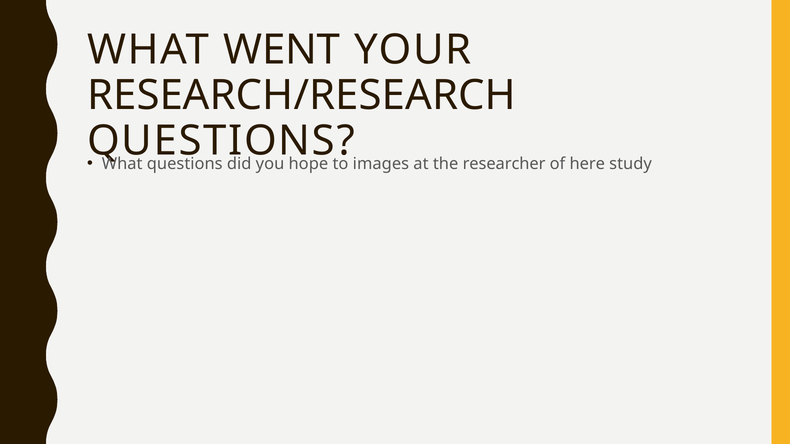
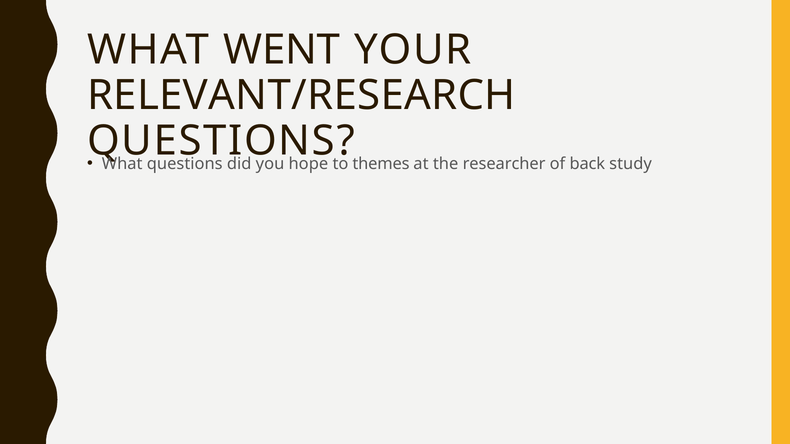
RESEARCH/RESEARCH: RESEARCH/RESEARCH -> RELEVANT/RESEARCH
images: images -> themes
here: here -> back
